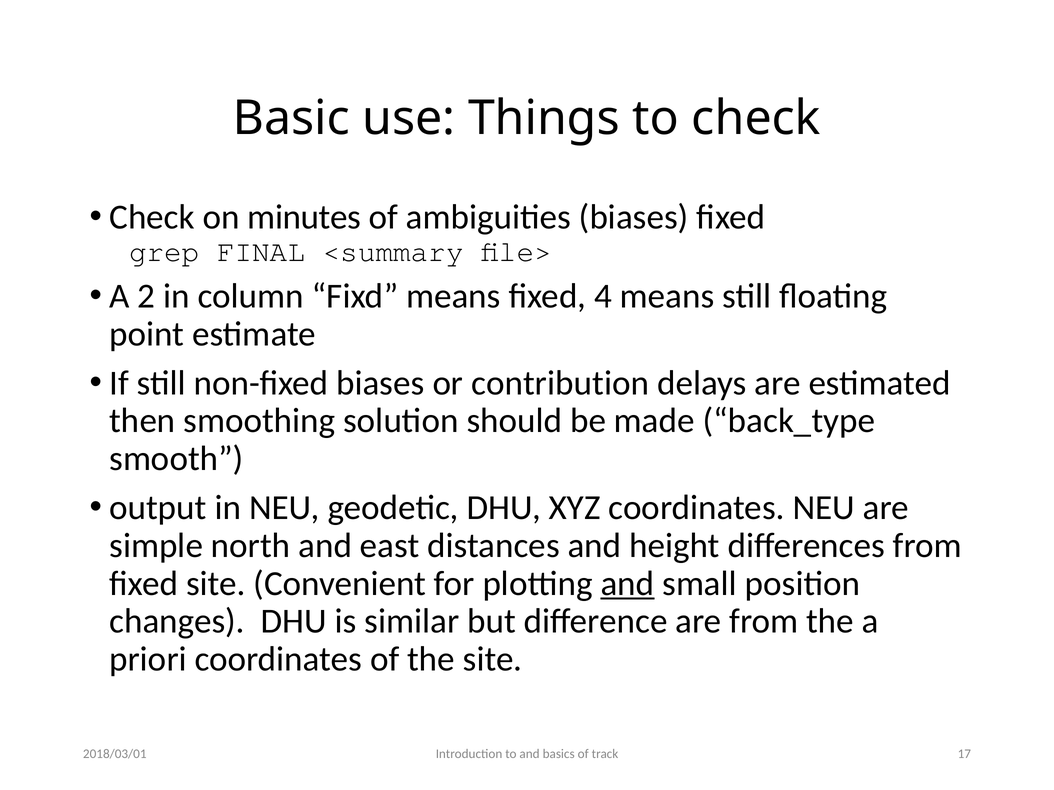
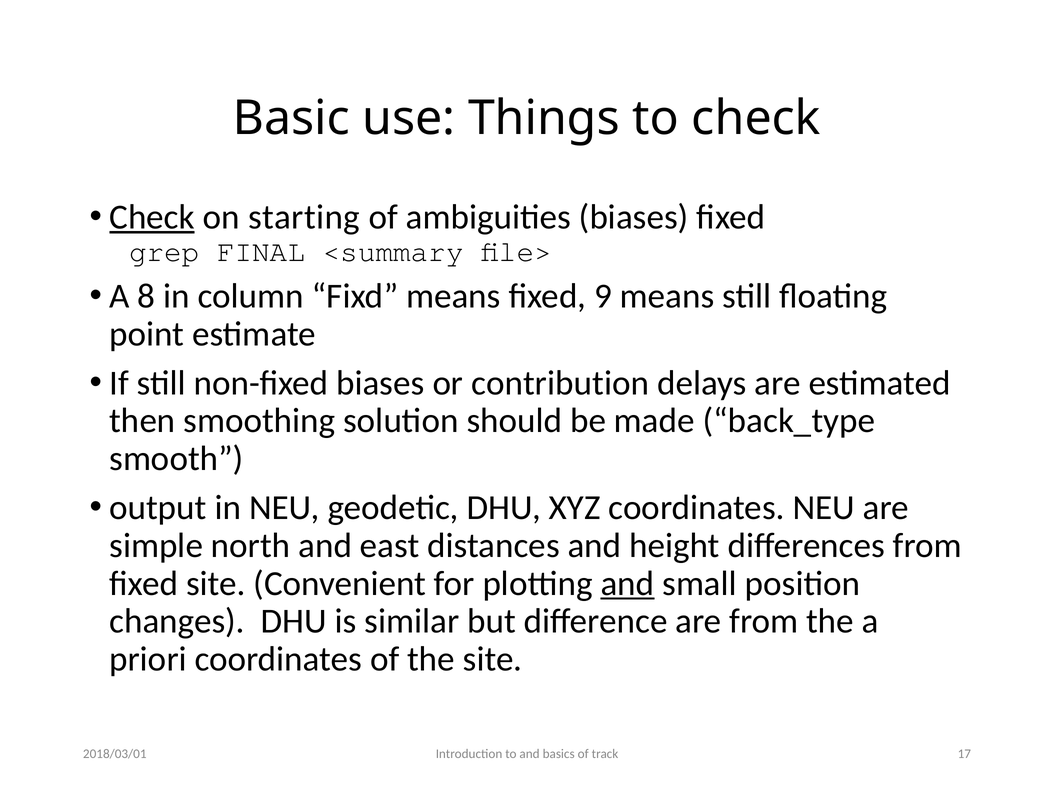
Check at (152, 217) underline: none -> present
minutes: minutes -> starting
2: 2 -> 8
4: 4 -> 9
